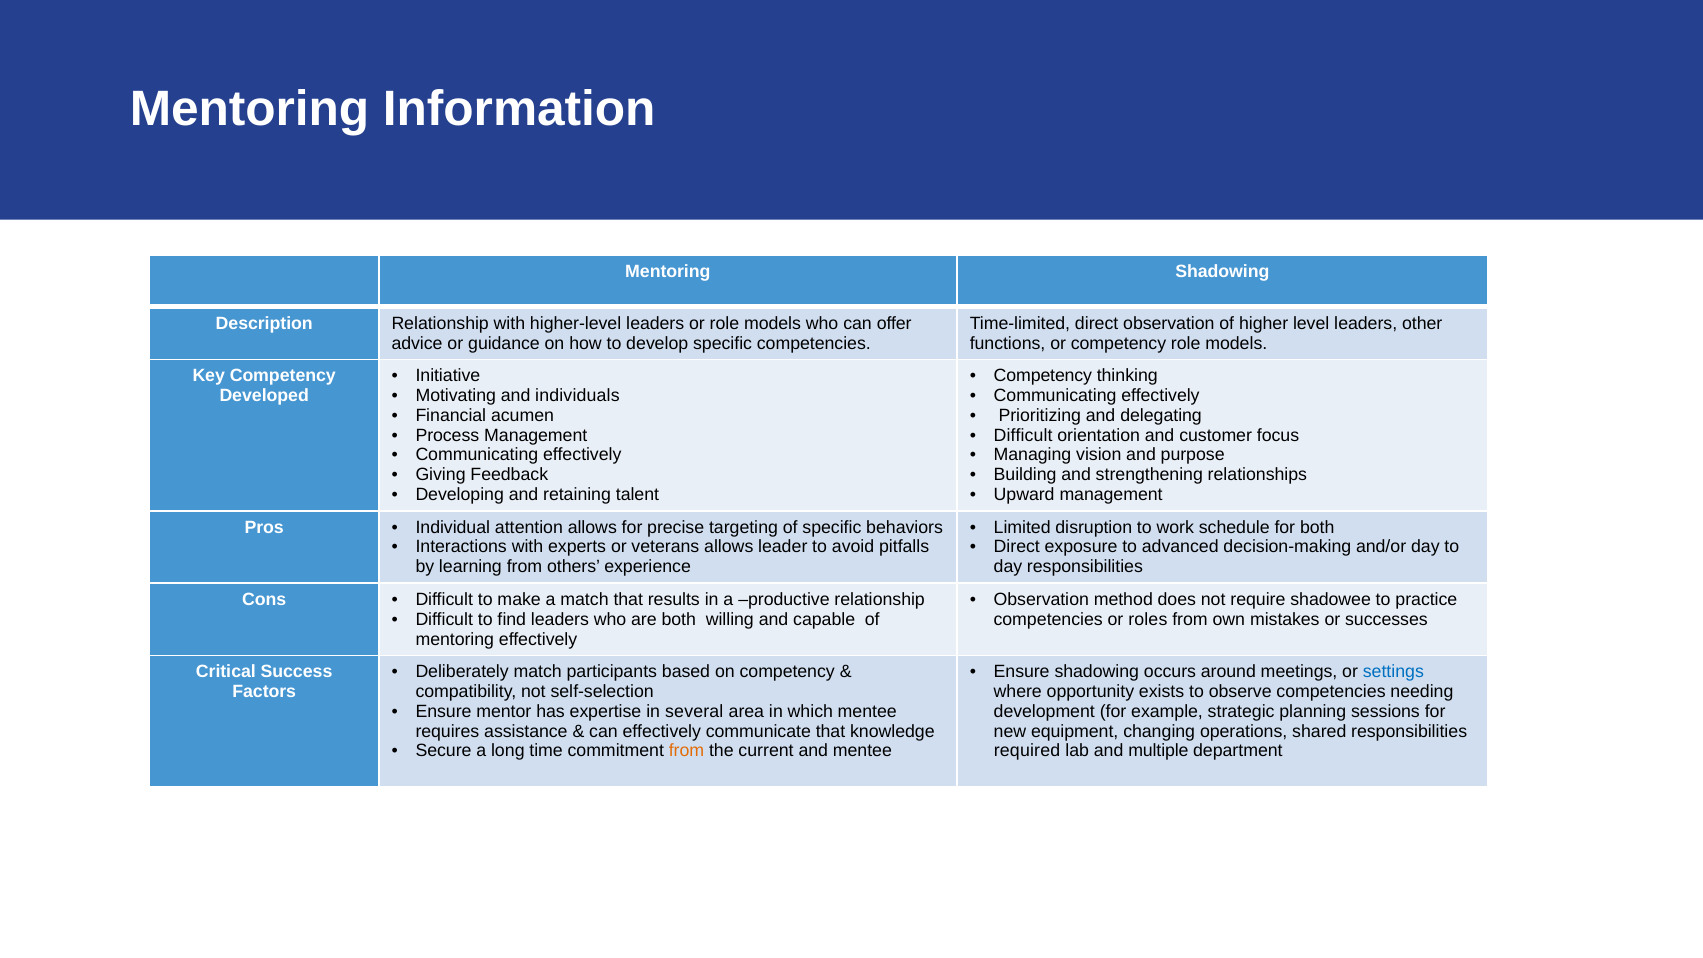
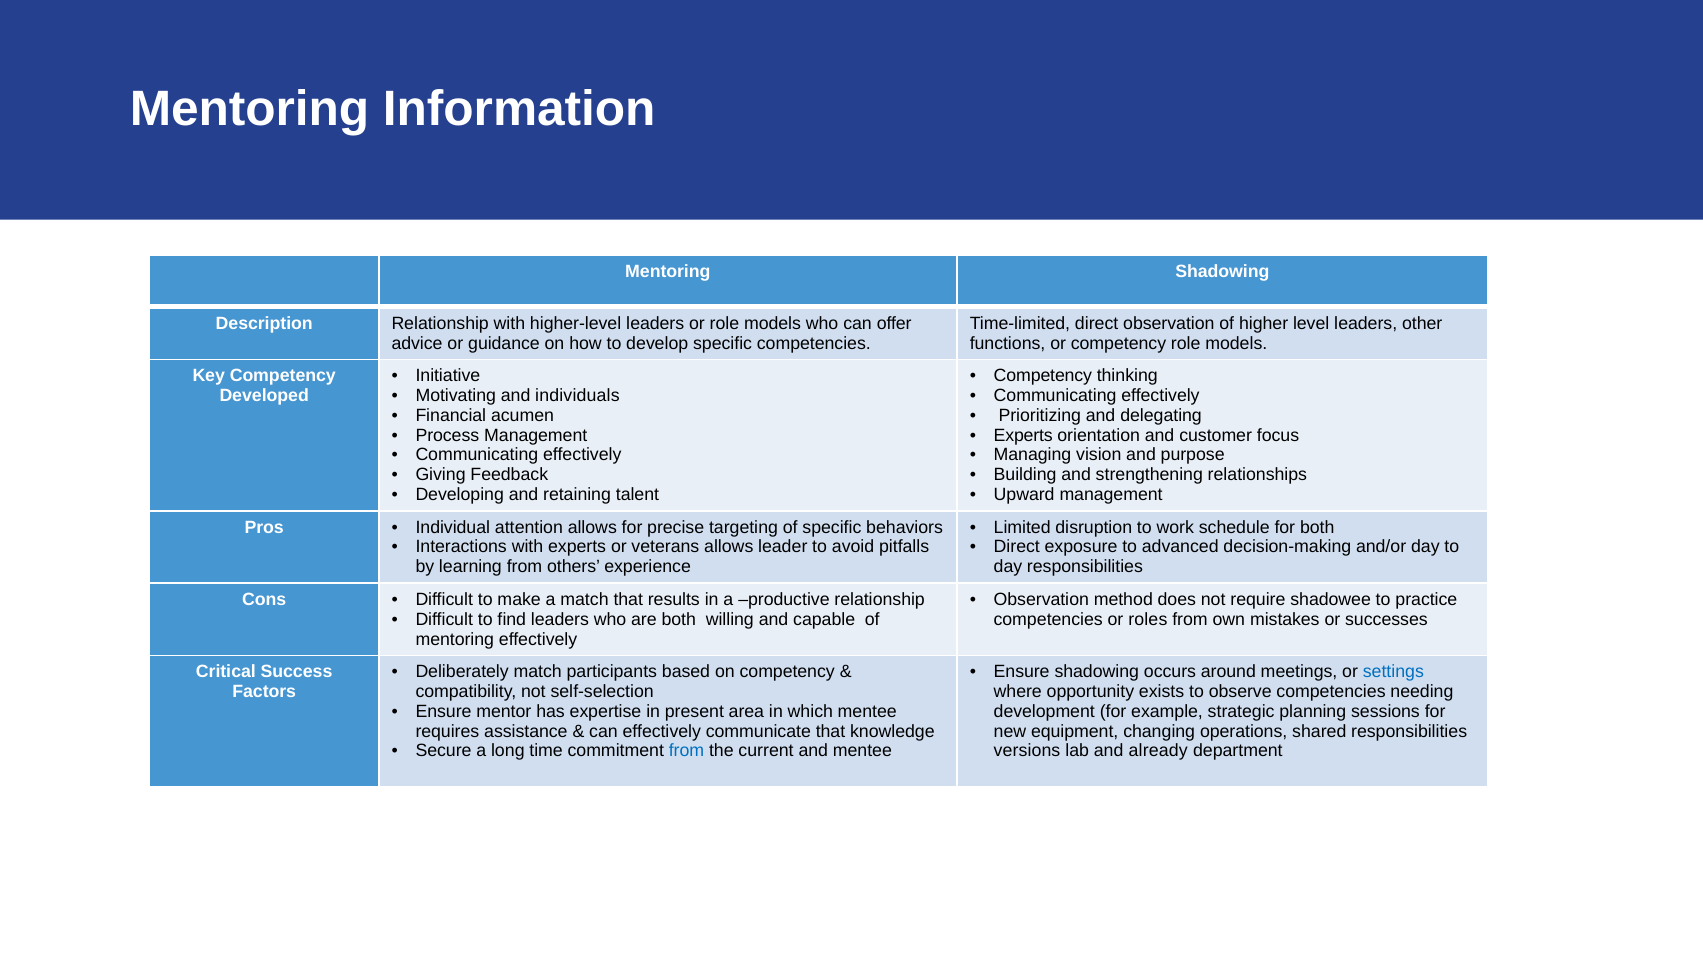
Difficult at (1023, 435): Difficult -> Experts
several: several -> present
from at (687, 751) colour: orange -> blue
required: required -> versions
multiple: multiple -> already
